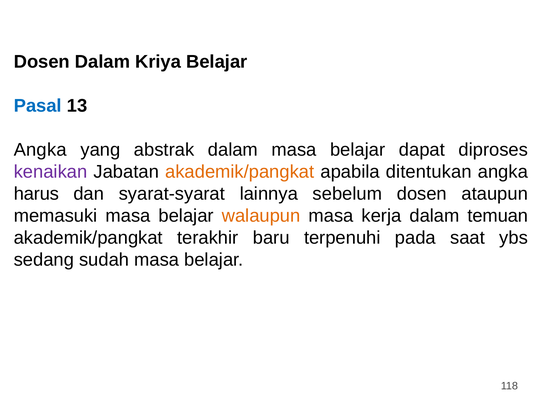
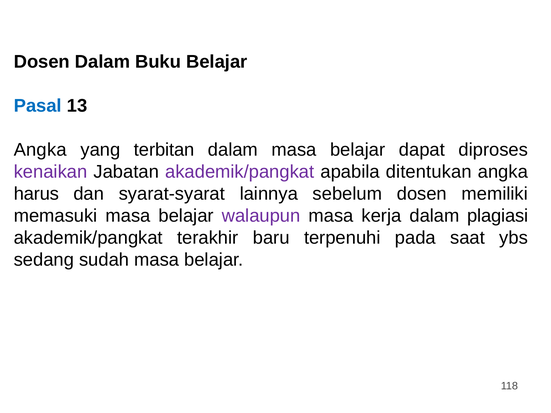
Kriya: Kriya -> Buku
abstrak: abstrak -> terbitan
akademik/pangkat at (240, 172) colour: orange -> purple
ataupun: ataupun -> memiliki
walaupun colour: orange -> purple
temuan: temuan -> plagiasi
